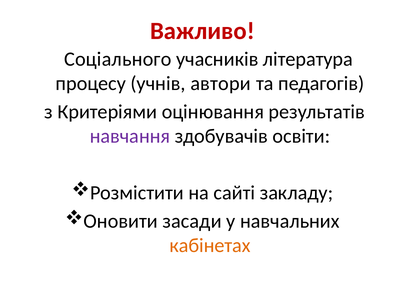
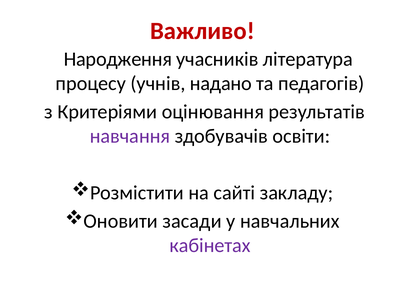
Соціального: Соціального -> Народження
автори: автори -> надано
кабінетах colour: orange -> purple
